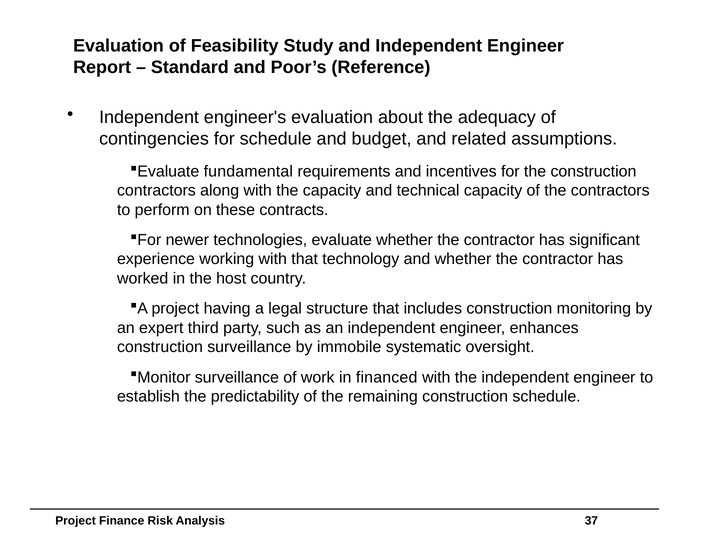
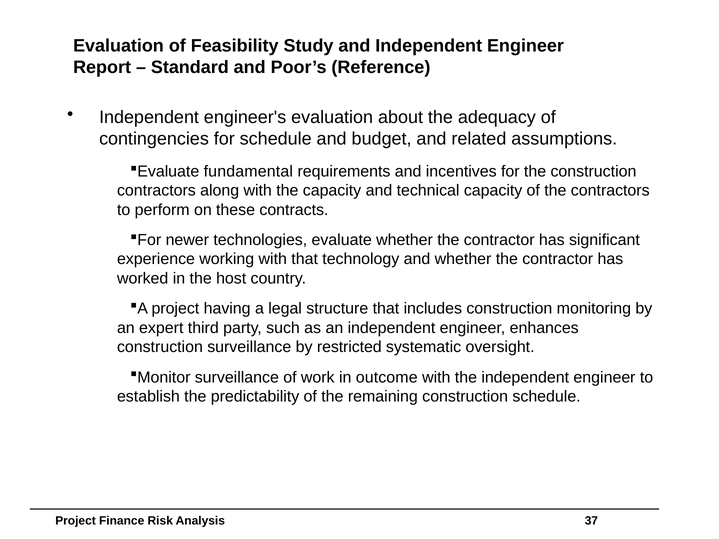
immobile: immobile -> restricted
financed: financed -> outcome
